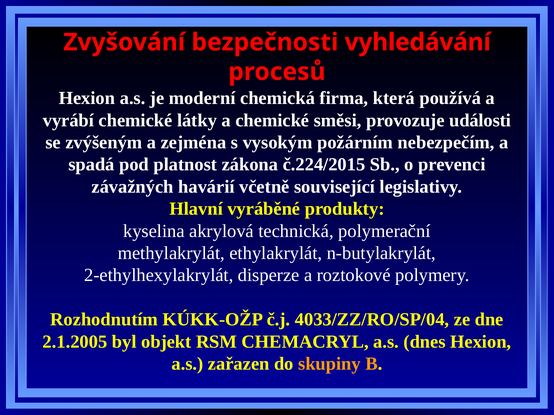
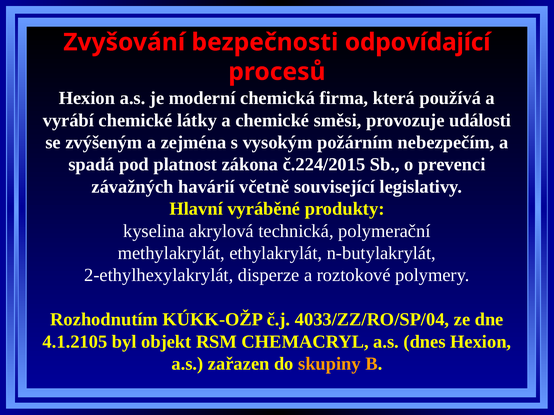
vyhledávání: vyhledávání -> odpovídající
2.1.2005: 2.1.2005 -> 4.1.2105
